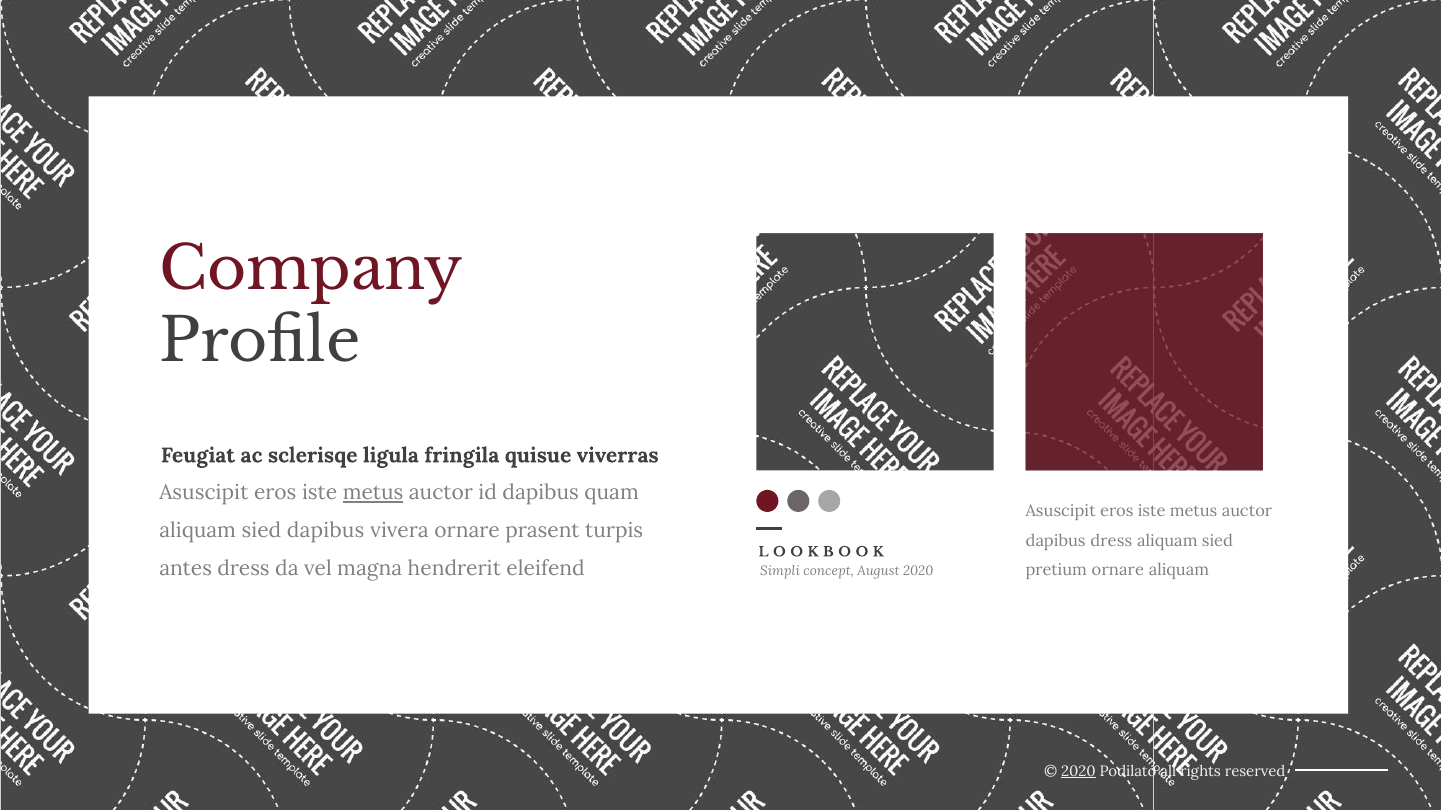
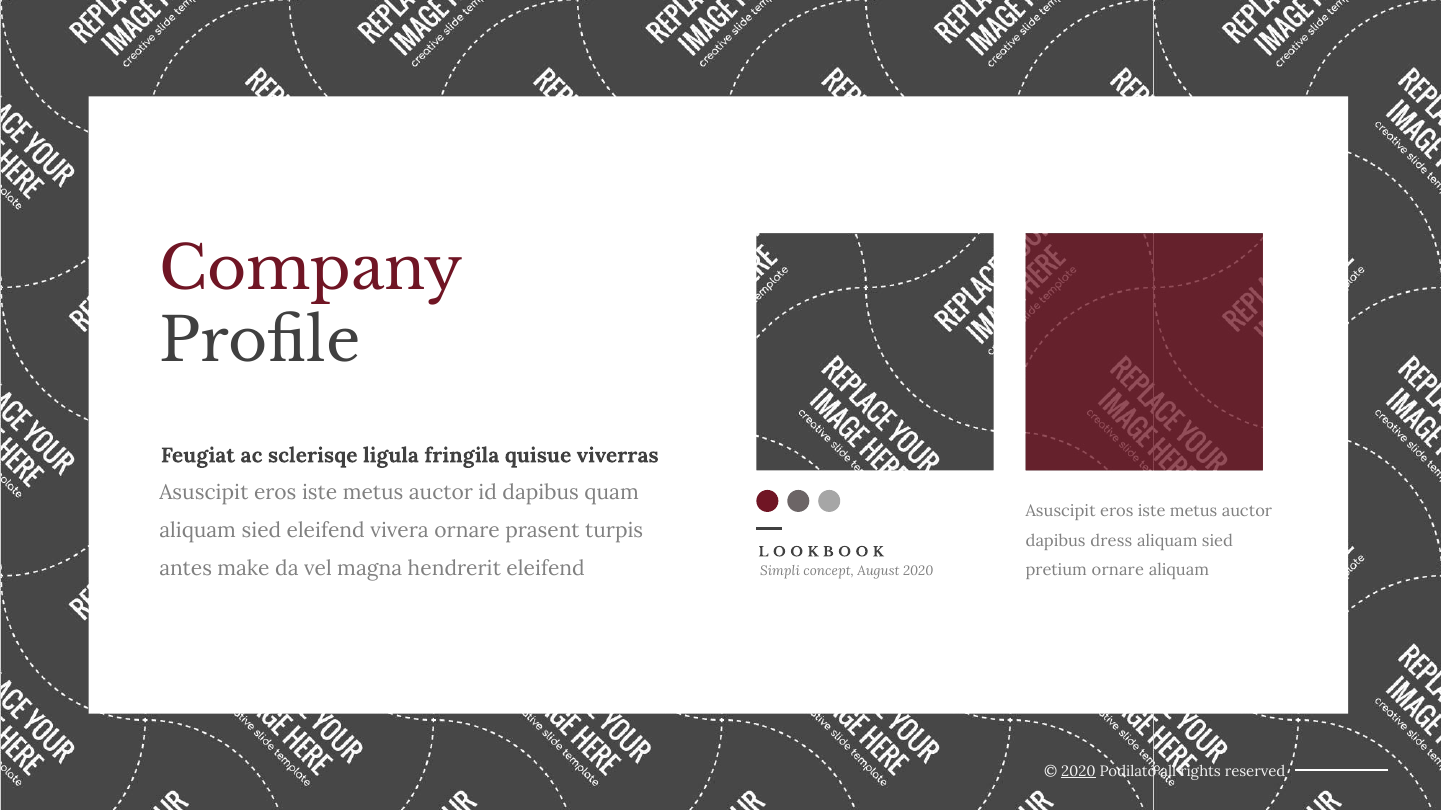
metus at (373, 493) underline: present -> none
sied dapibus: dapibus -> eleifend
antes dress: dress -> make
